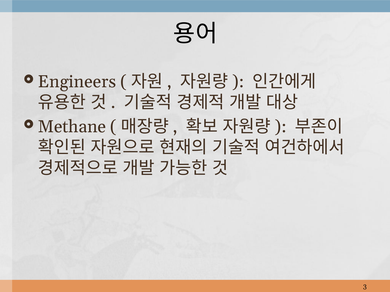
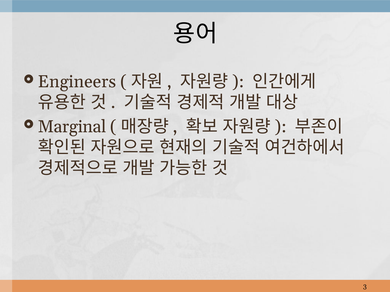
Methane: Methane -> Marginal
